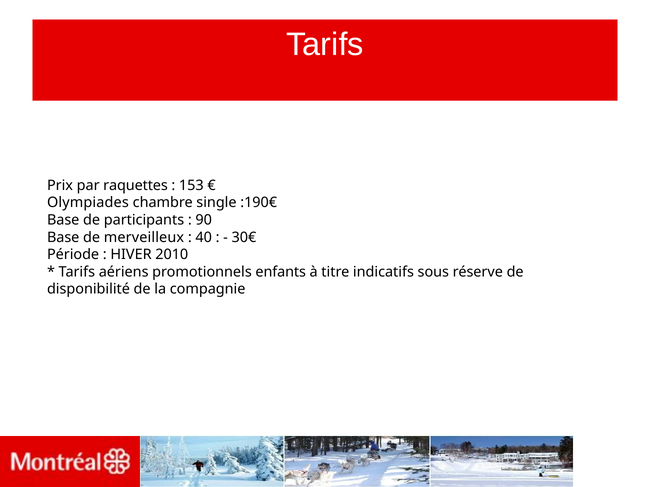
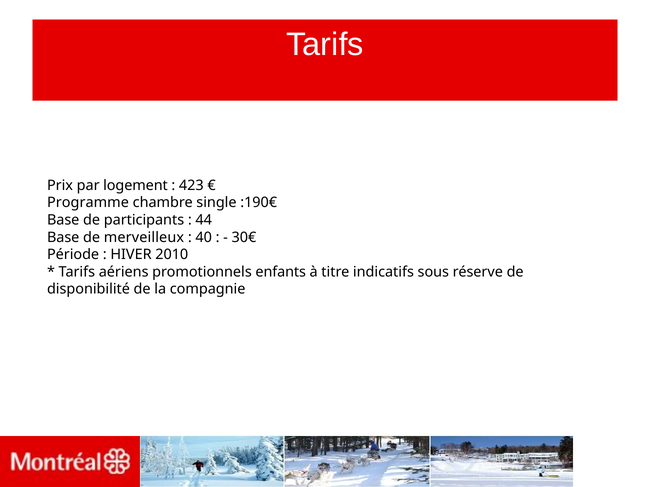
raquettes: raquettes -> logement
153: 153 -> 423
Olympiades: Olympiades -> Programme
90: 90 -> 44
